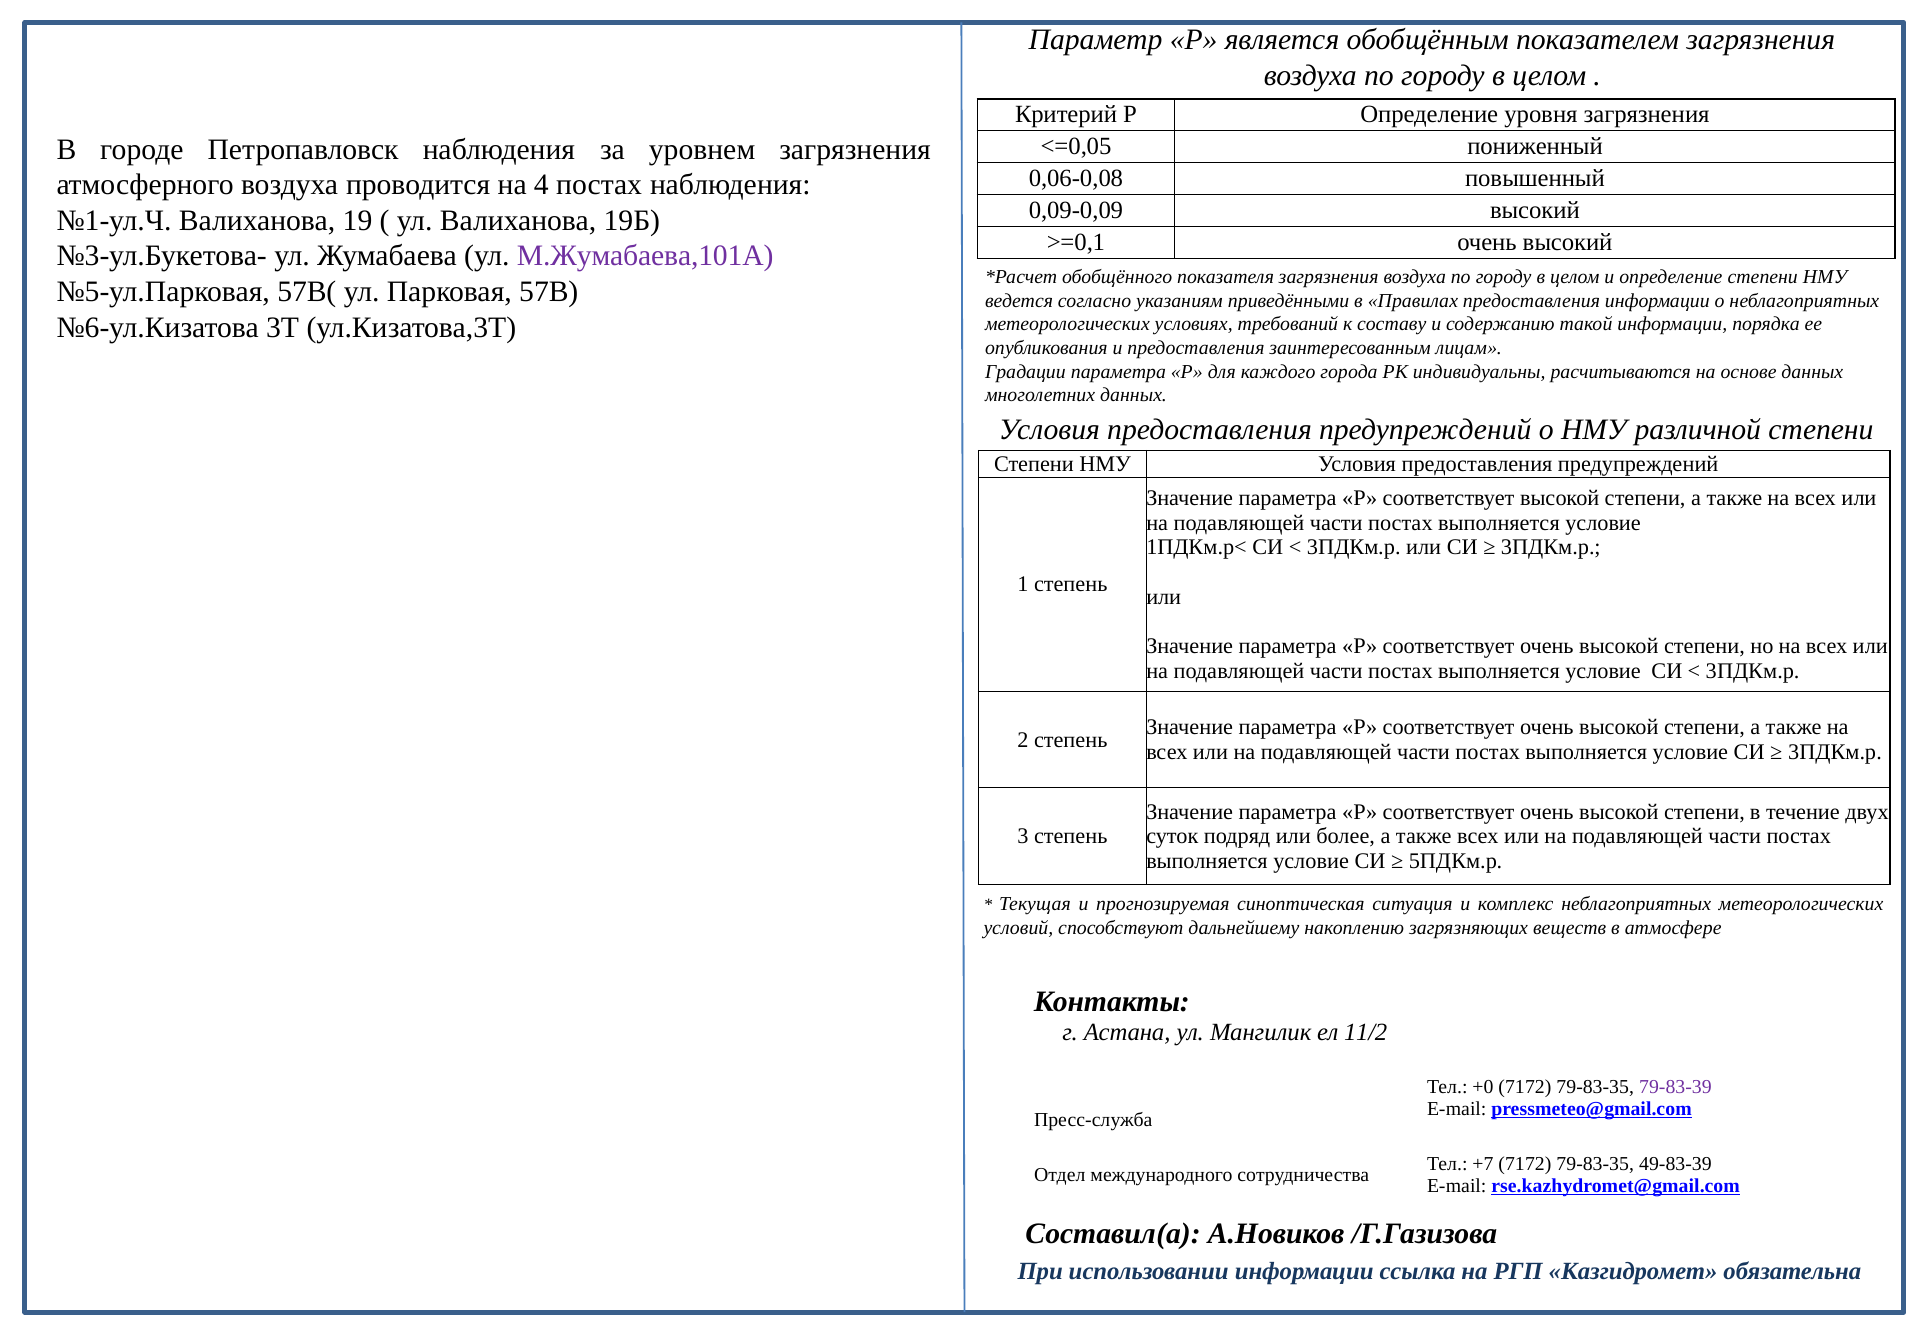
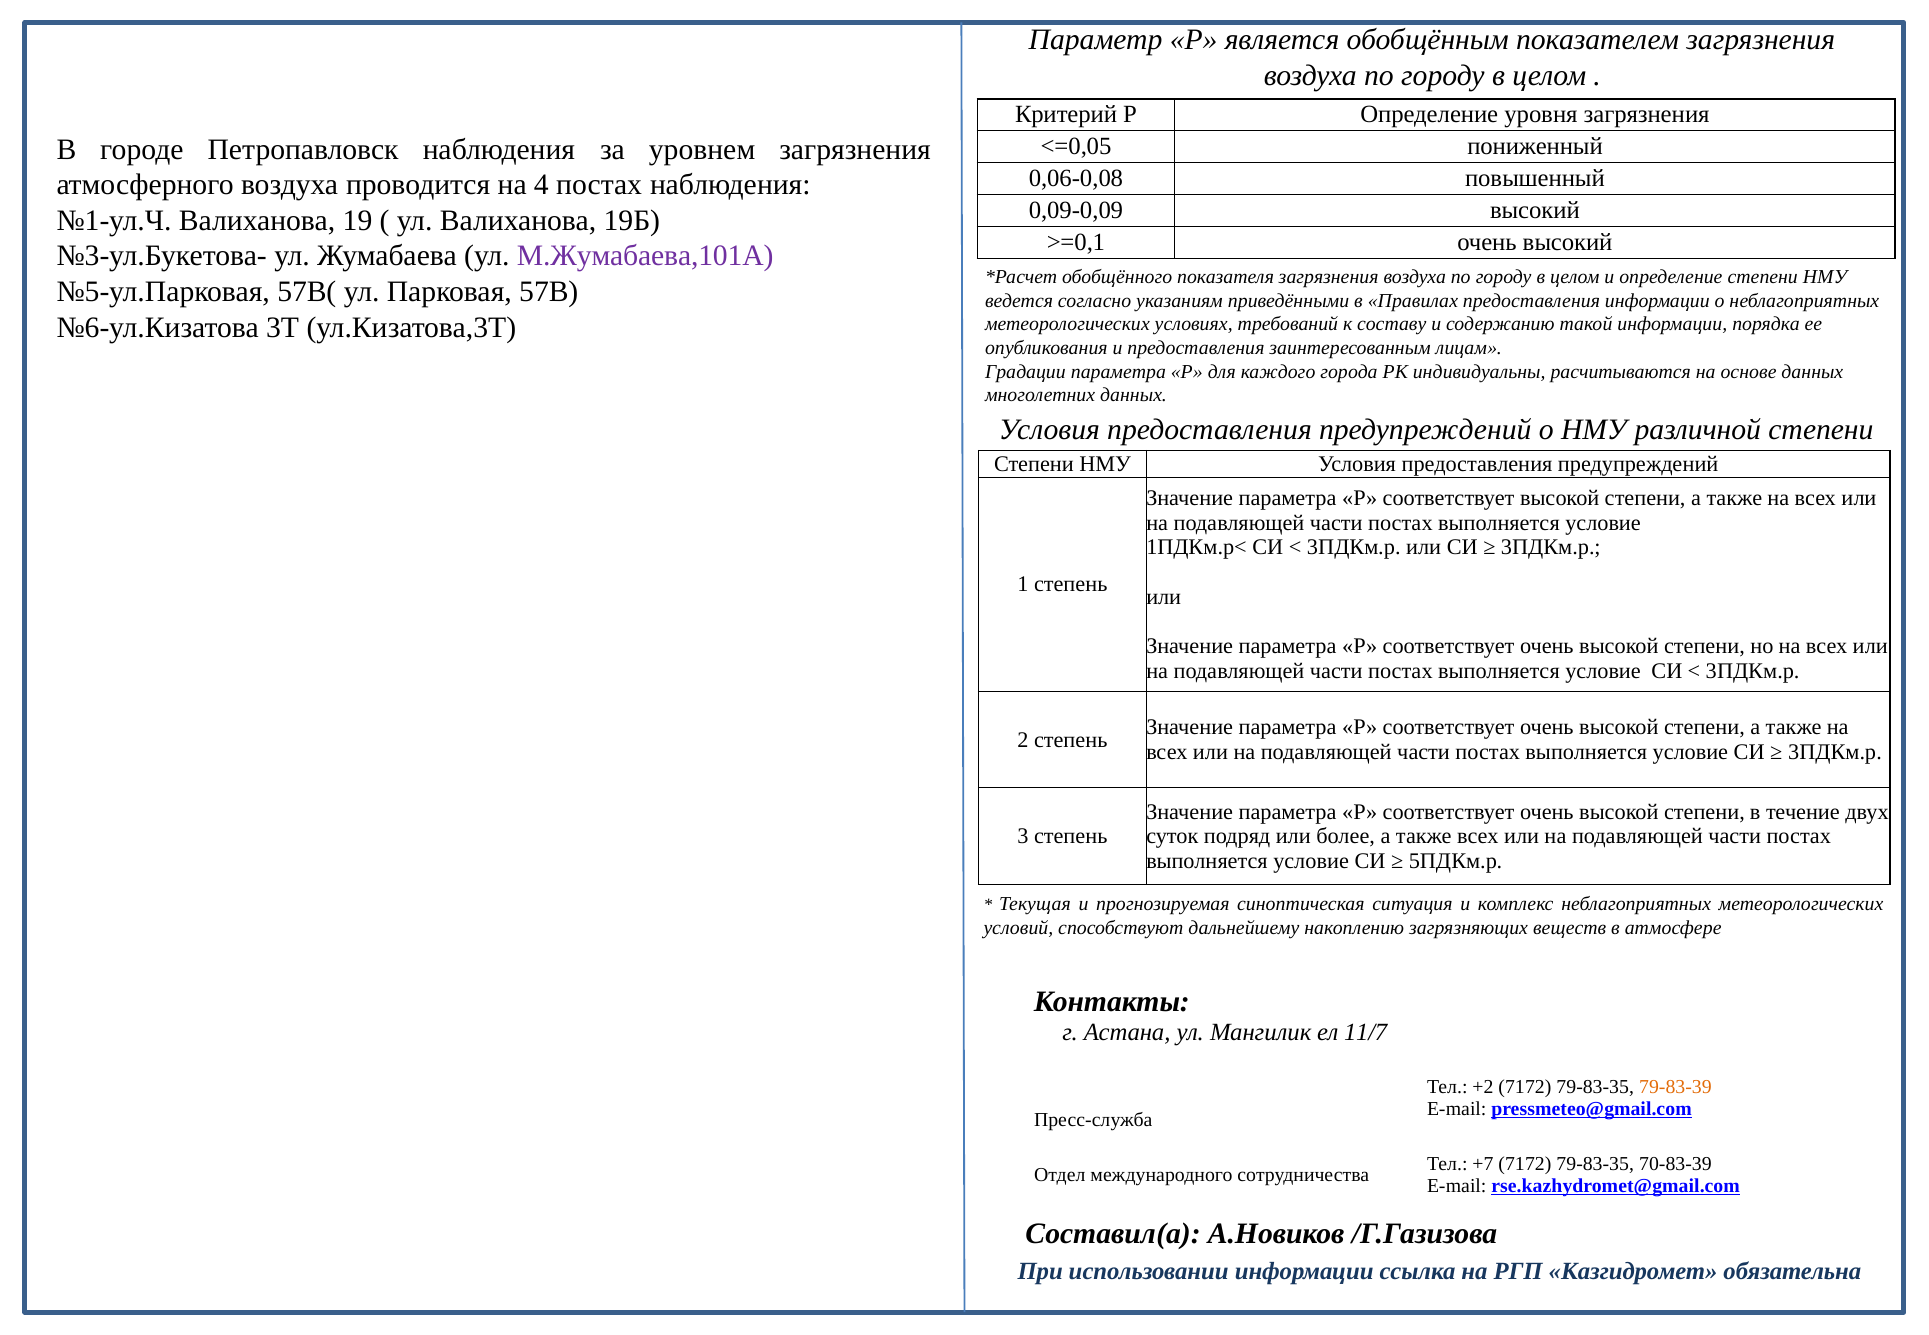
11/2: 11/2 -> 11/7
+0: +0 -> +2
79-83-39 colour: purple -> orange
49-83-39: 49-83-39 -> 70-83-39
